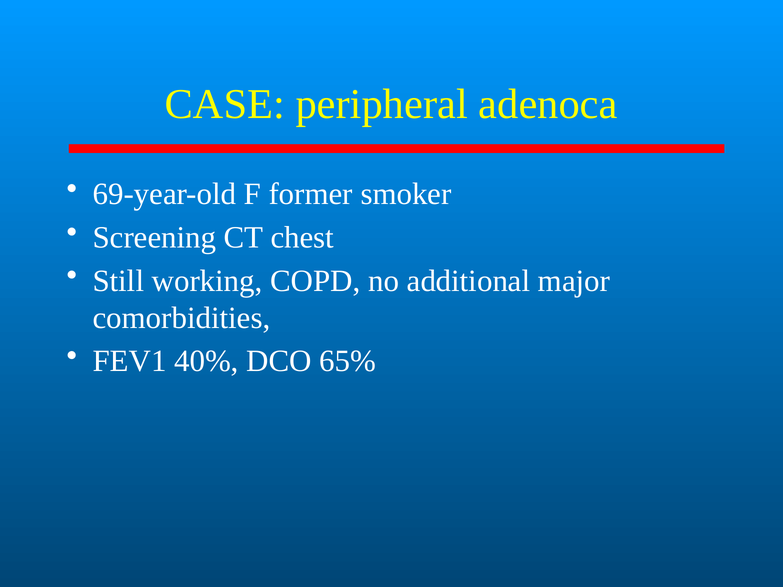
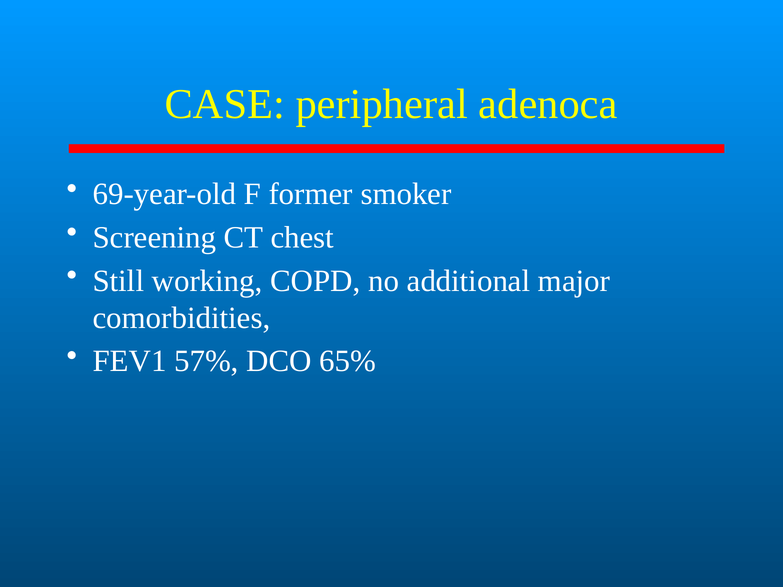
40%: 40% -> 57%
